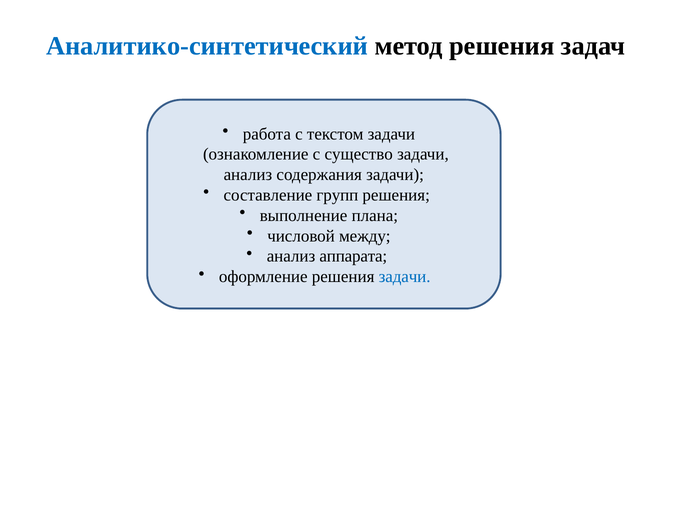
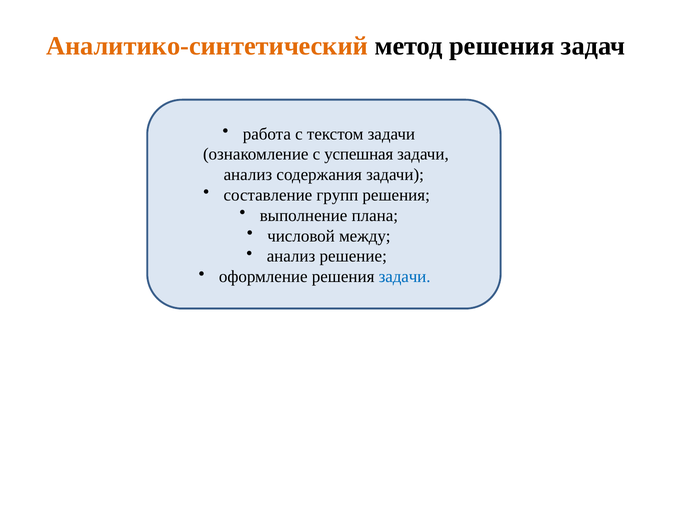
Аналитико-синтетический colour: blue -> orange
существо: существо -> успешная
аппарата: аппарата -> решение
